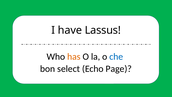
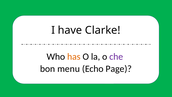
Lassus: Lassus -> Clarke
che colour: blue -> purple
select: select -> menu
